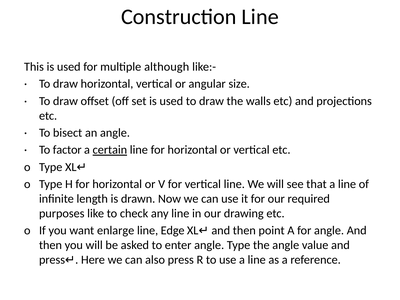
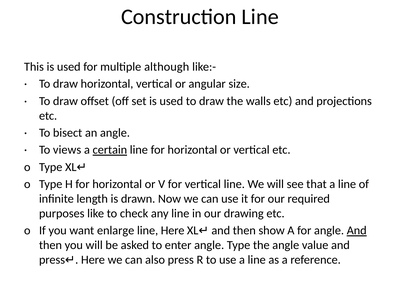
factor: factor -> views
line Edge: Edge -> Here
point: point -> show
And at (357, 231) underline: none -> present
